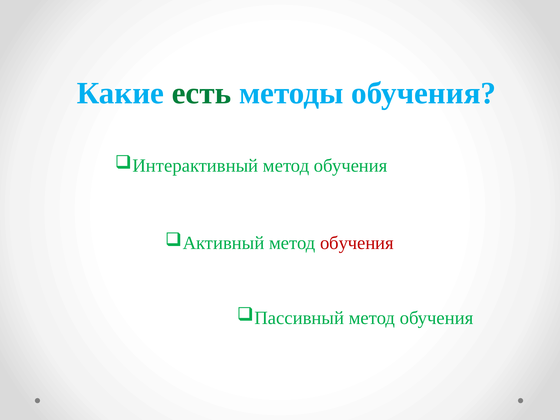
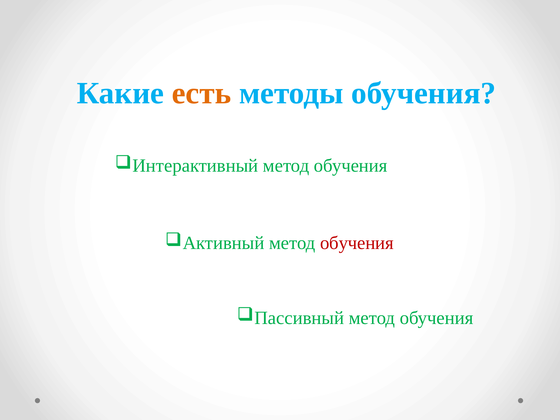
есть colour: green -> orange
